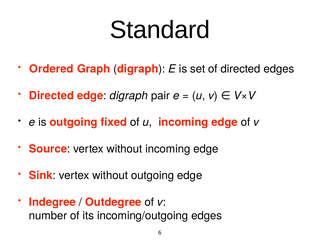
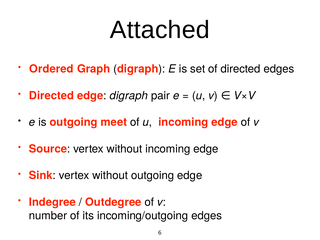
Standard: Standard -> Attached
fixed: fixed -> meet
